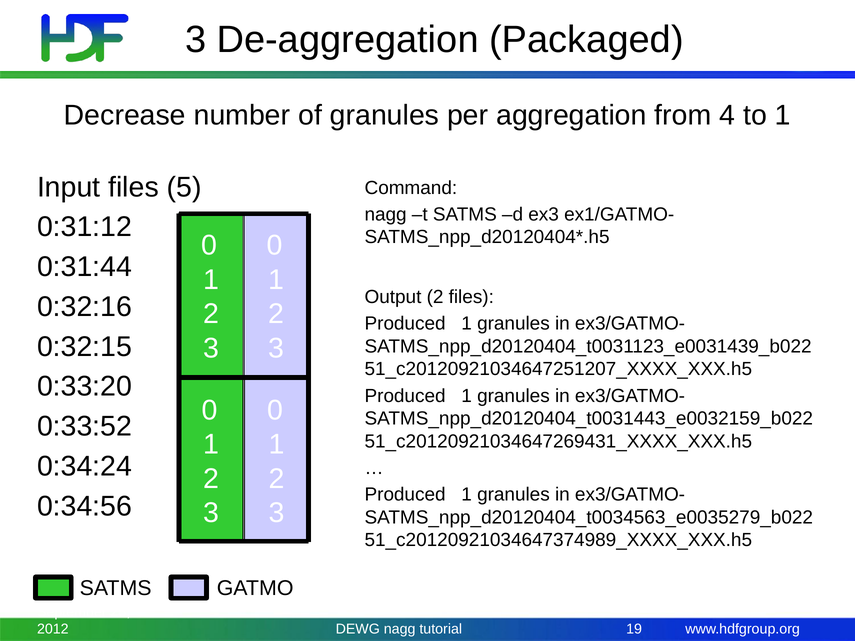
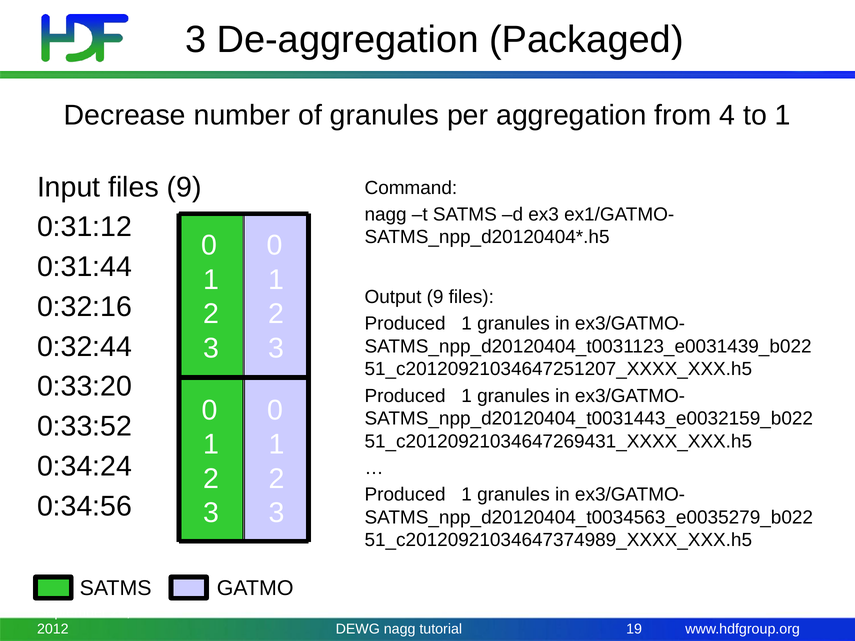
files 5: 5 -> 9
Output 2: 2 -> 9
0:32:15: 0:32:15 -> 0:32:44
